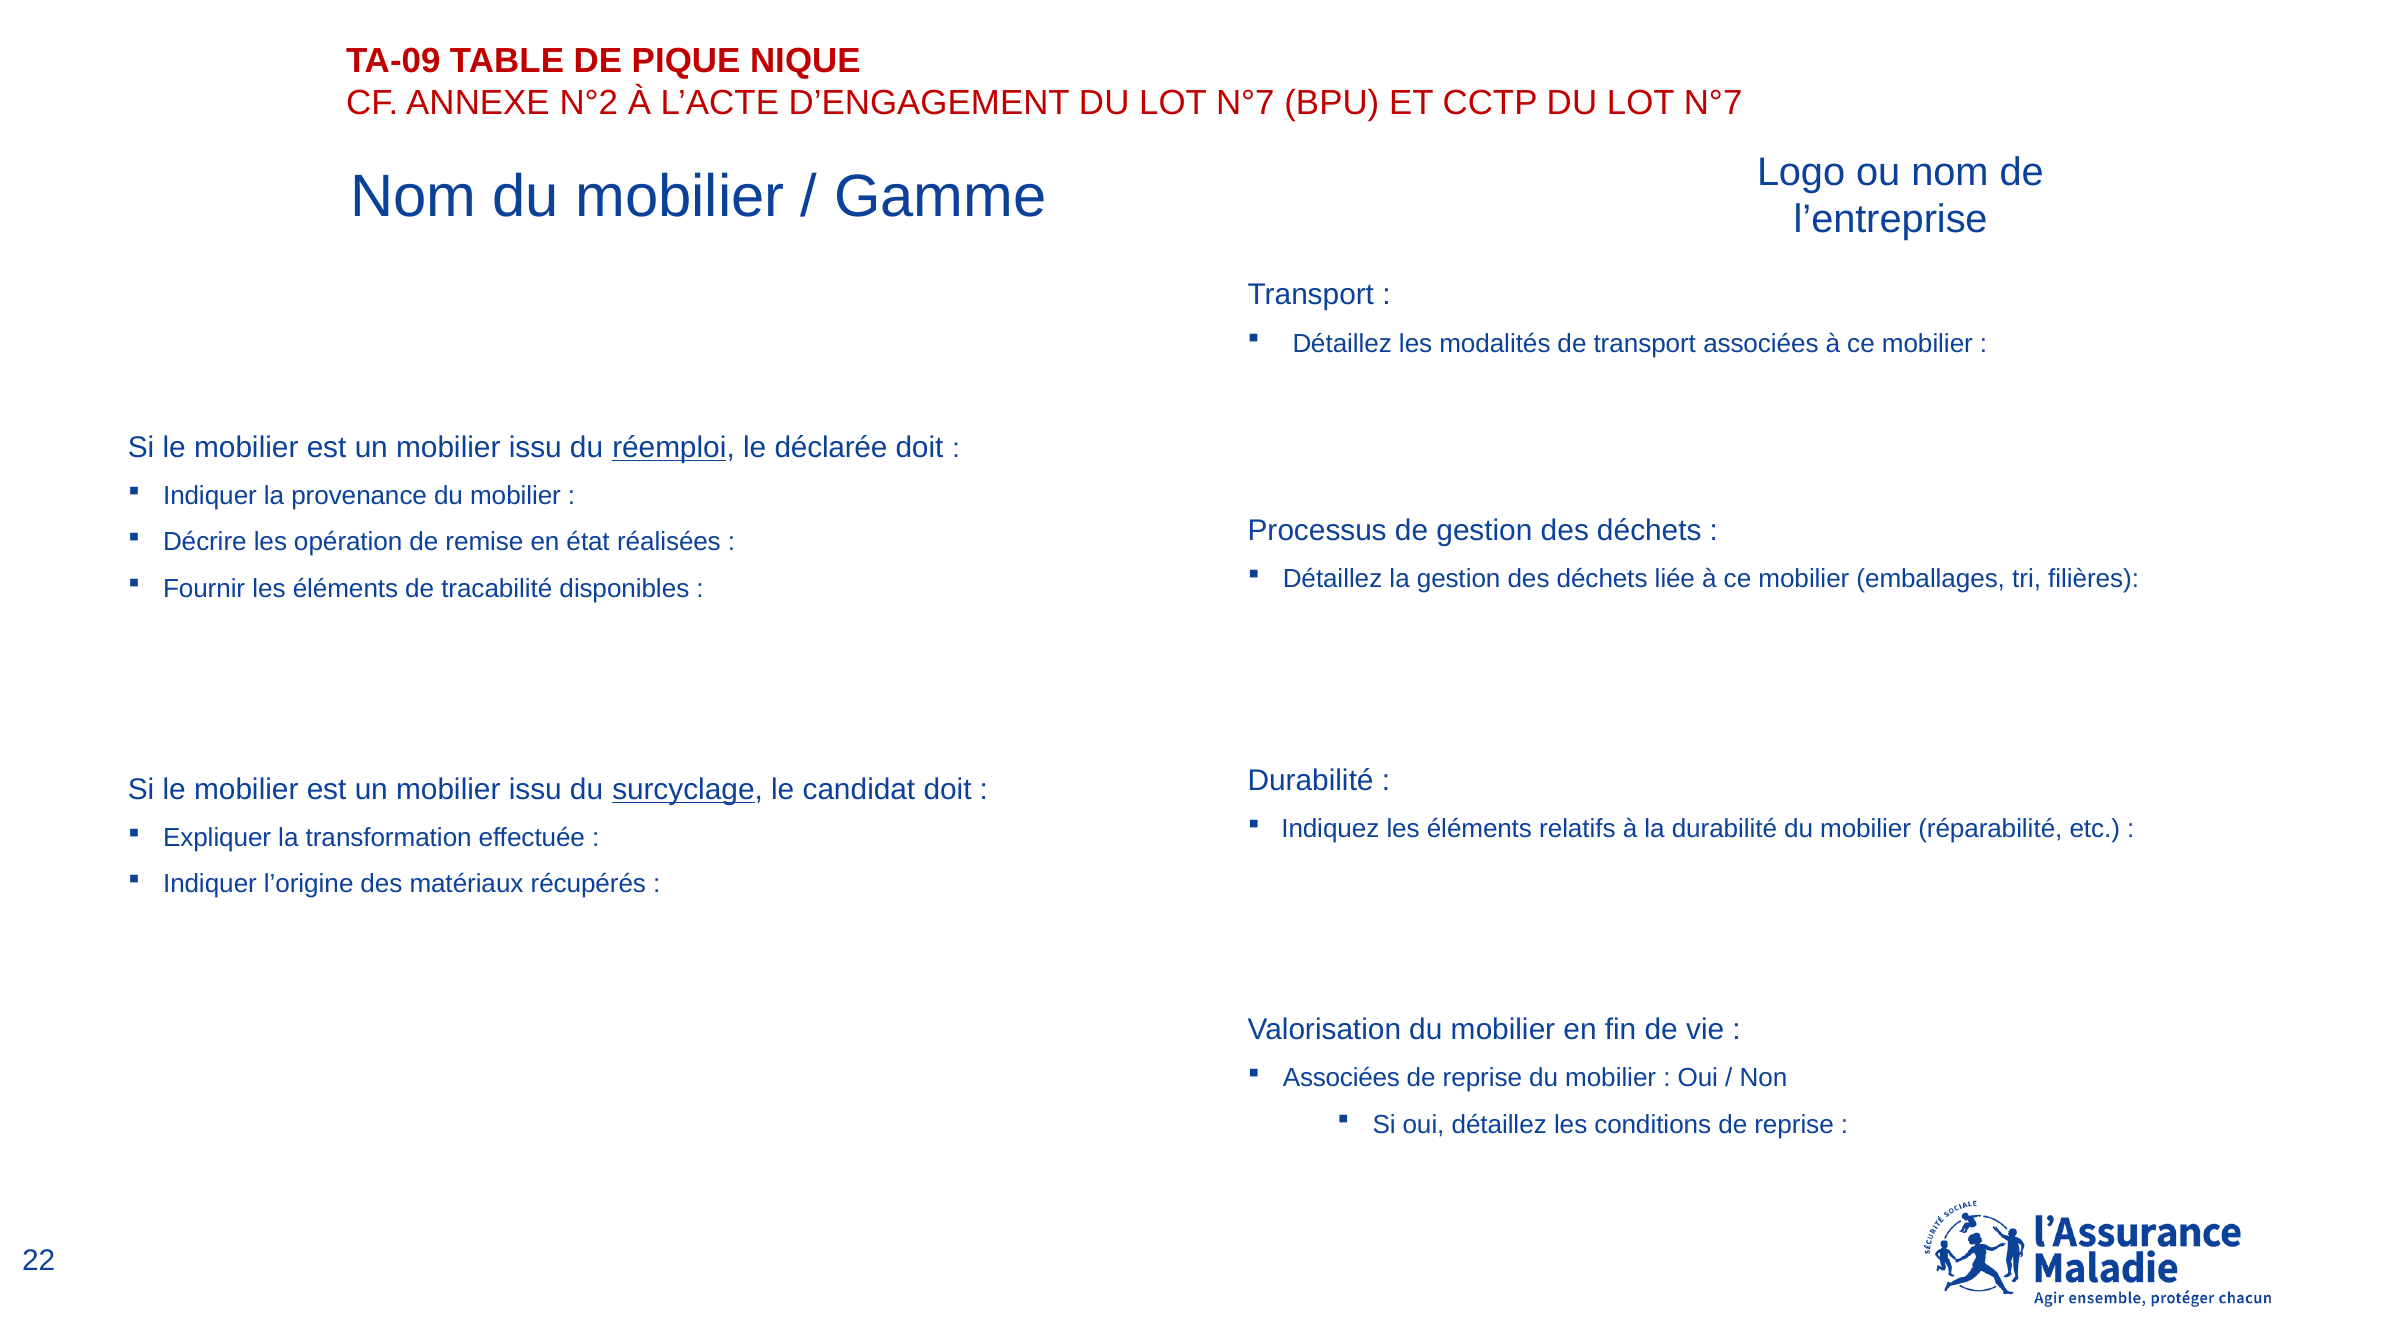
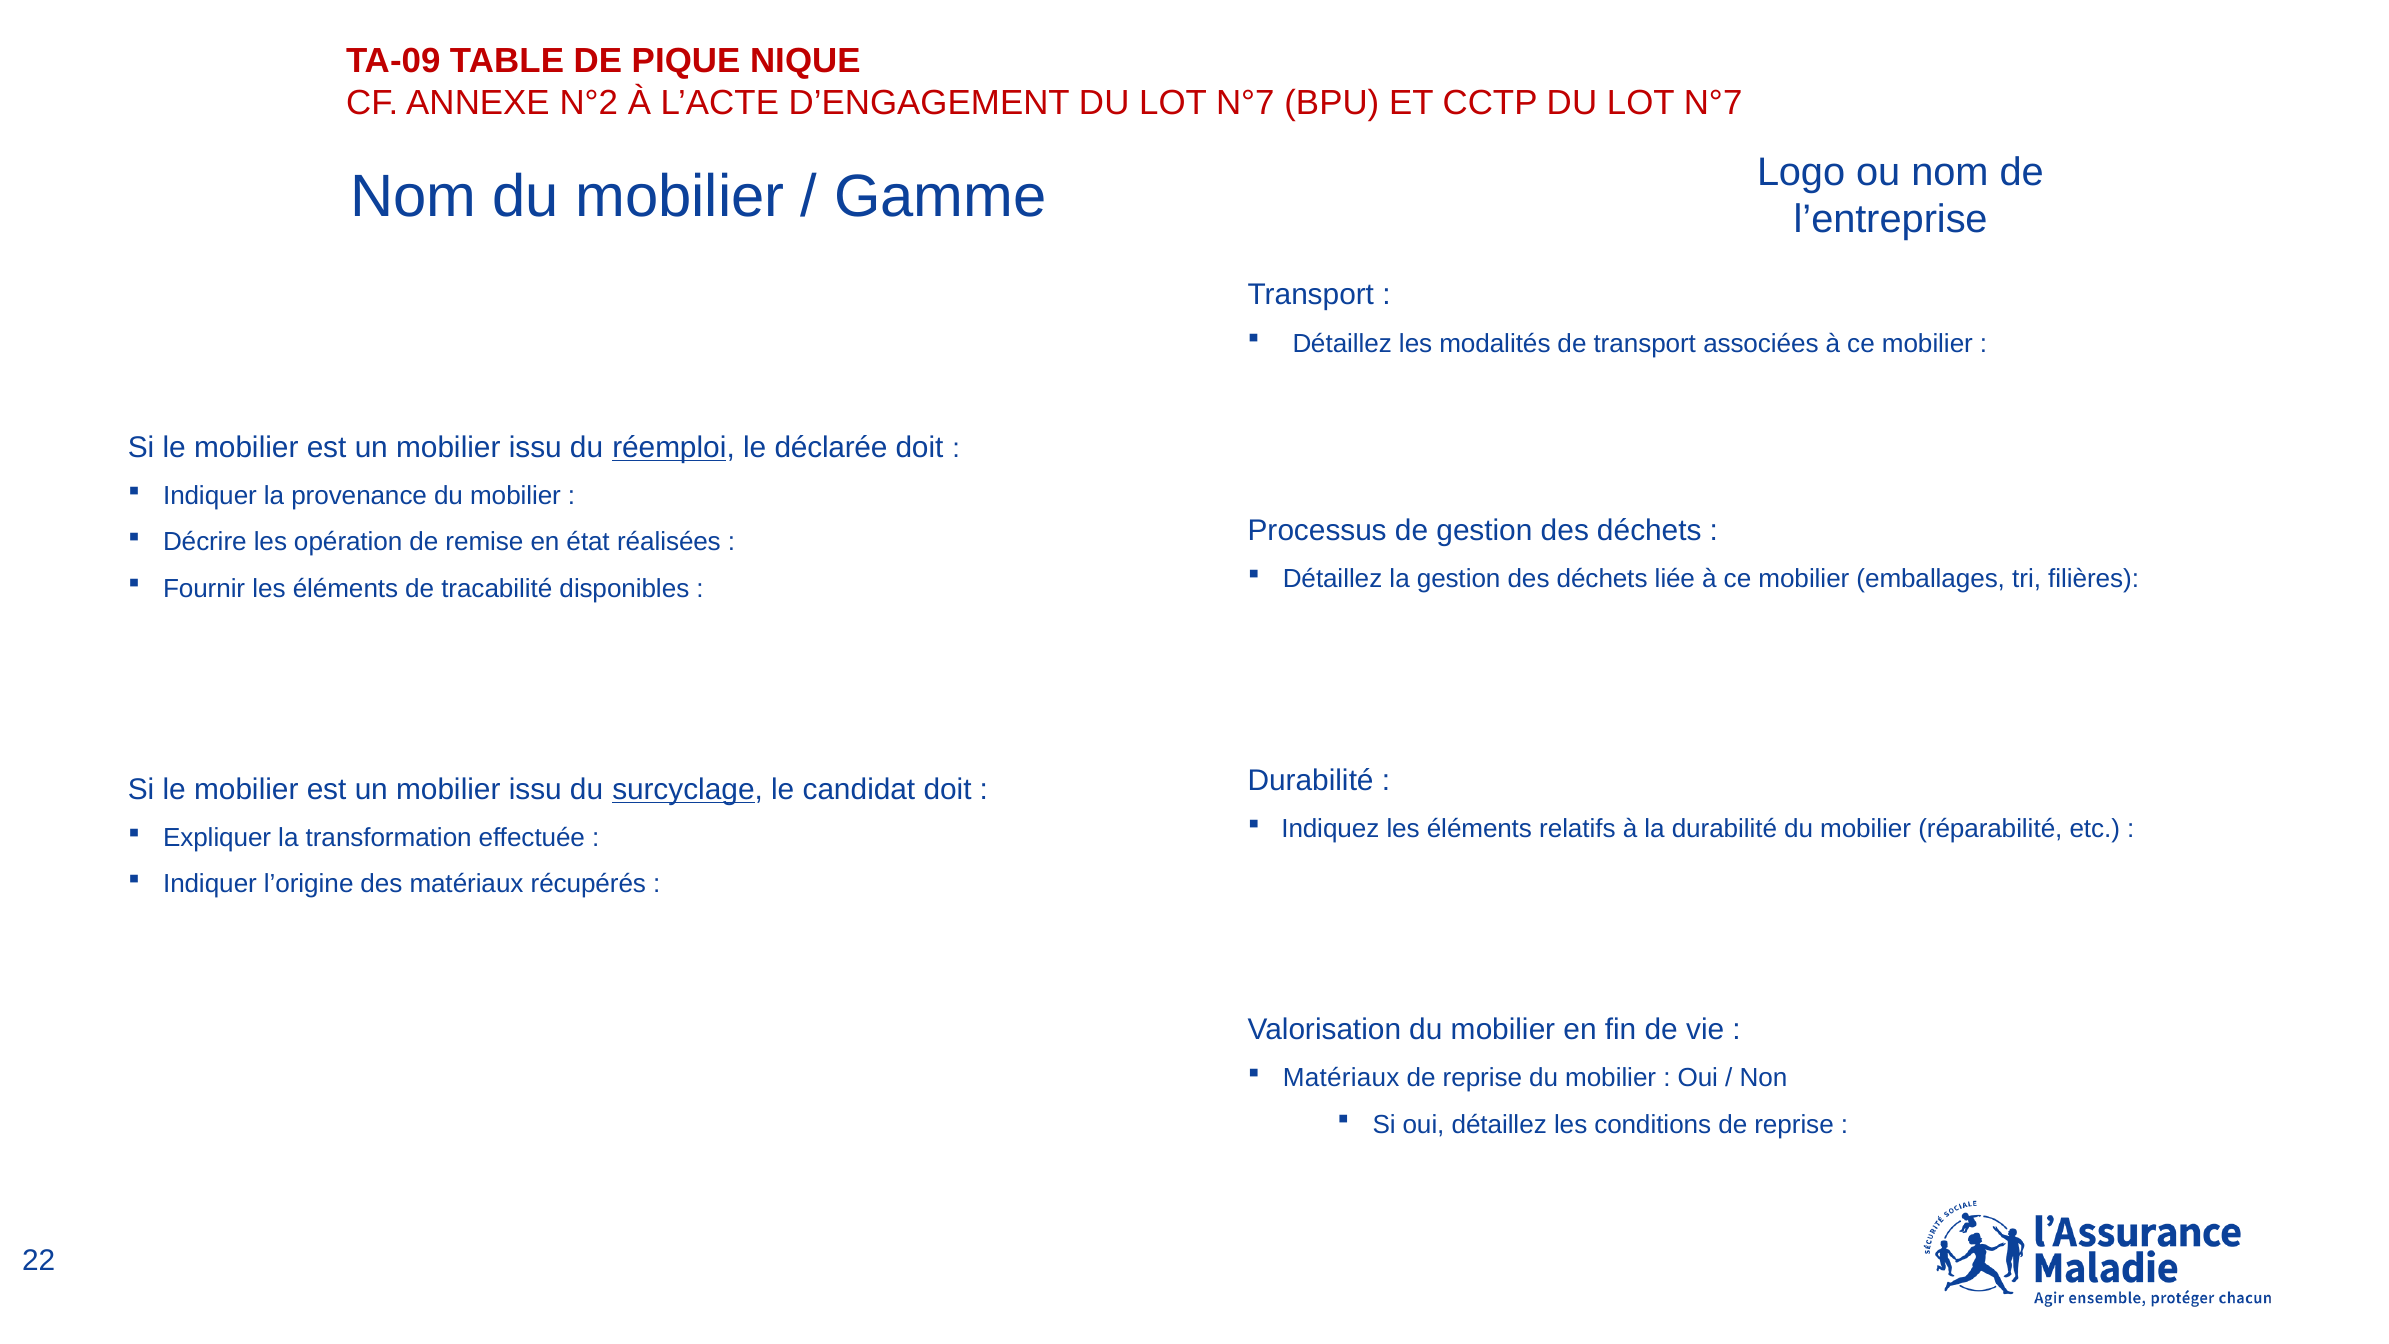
Associées at (1341, 1078): Associées -> Matériaux
